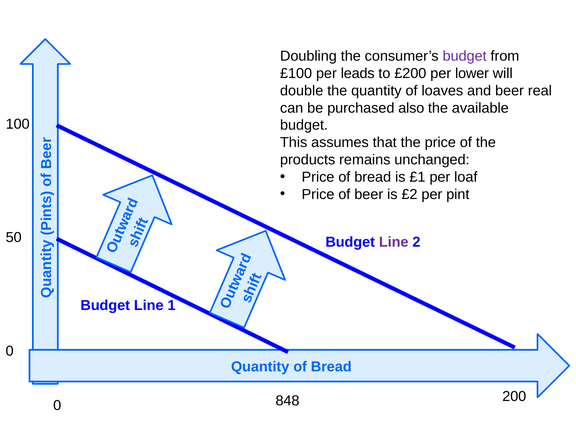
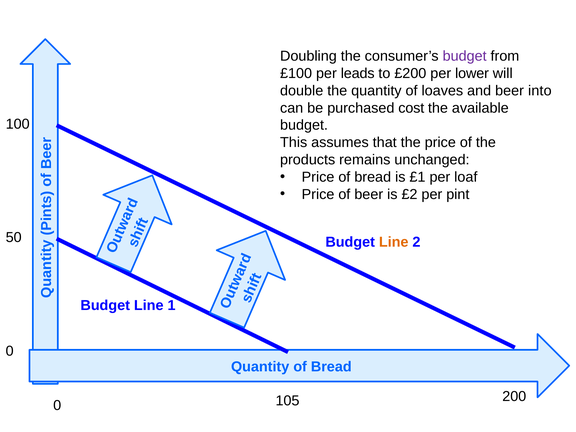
real: real -> into
also: also -> cost
Line at (394, 242) colour: purple -> orange
848: 848 -> 105
